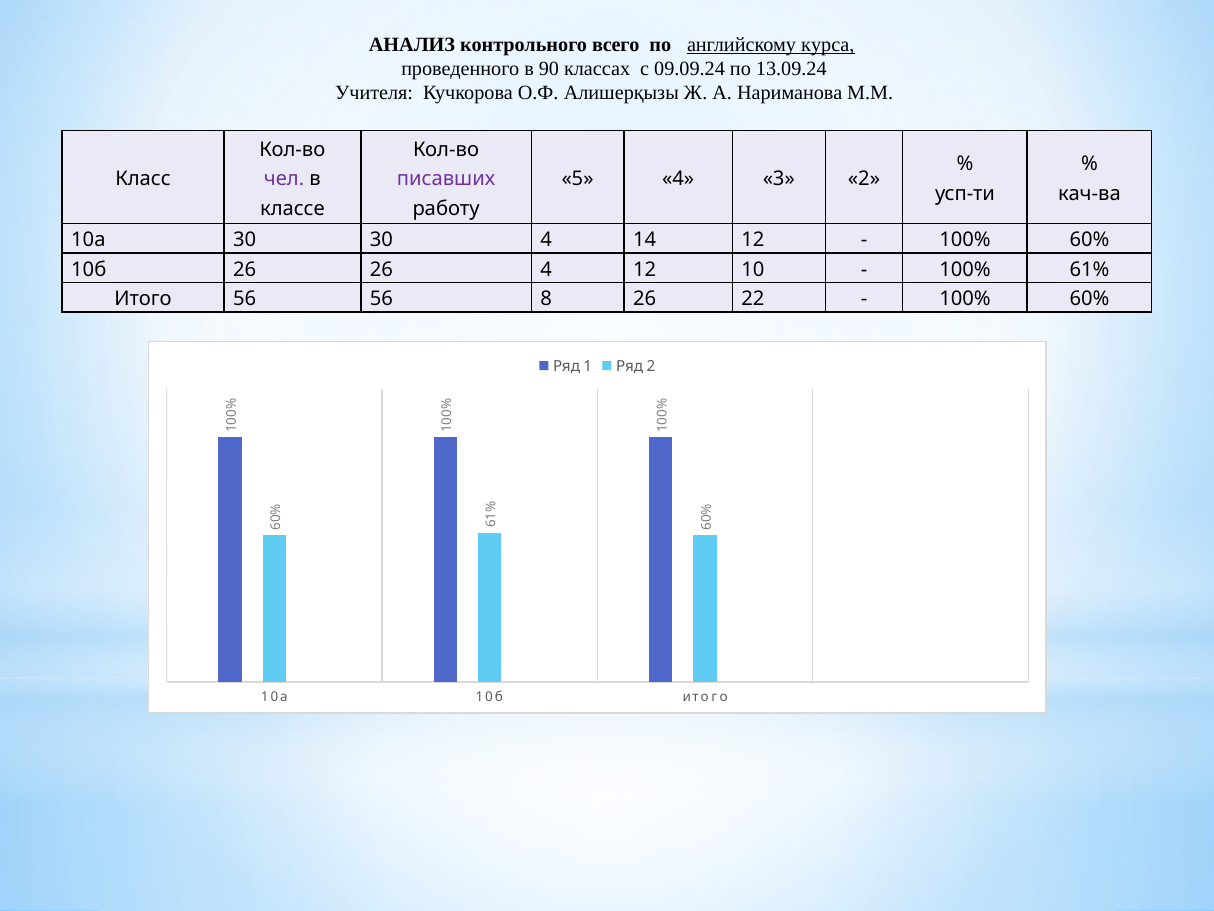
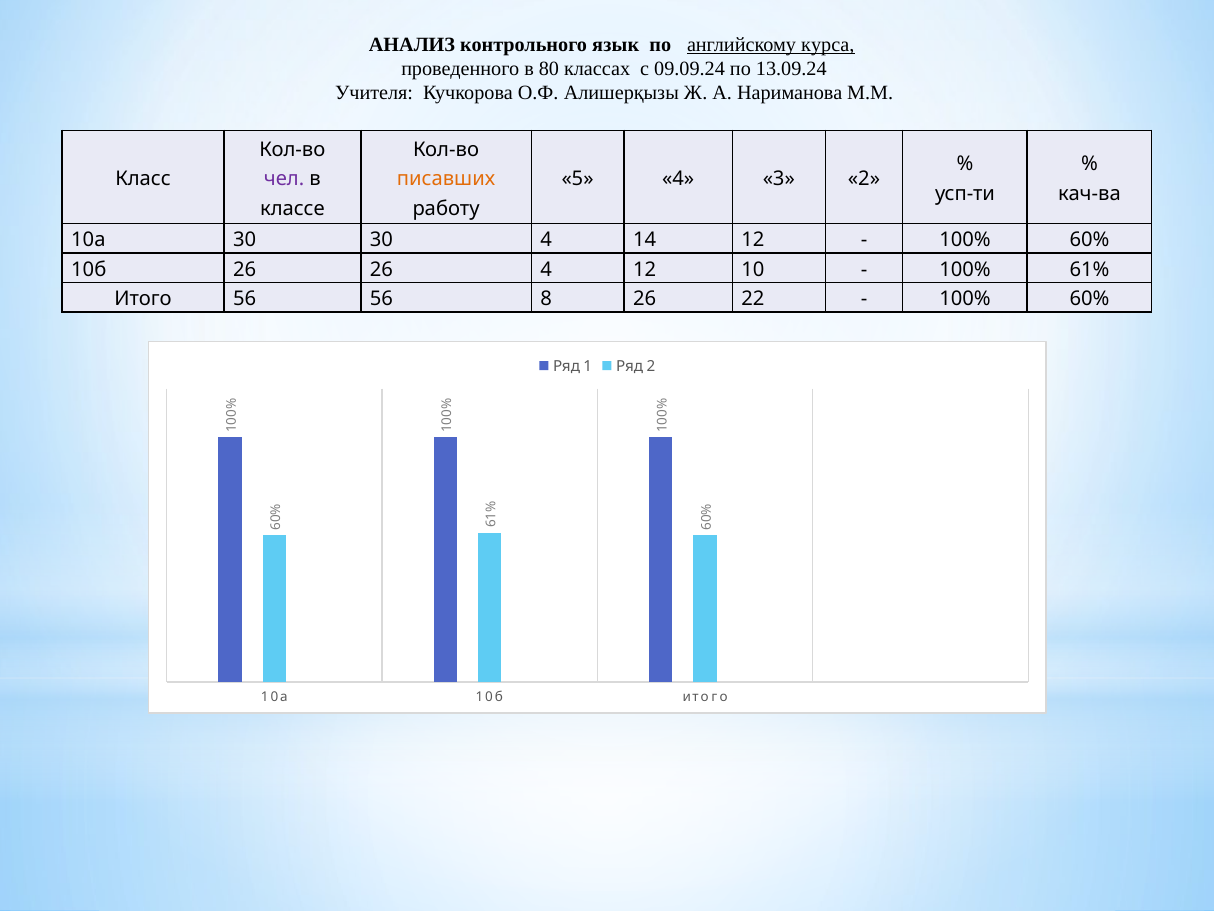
всего: всего -> язык
90: 90 -> 80
писавших colour: purple -> orange
